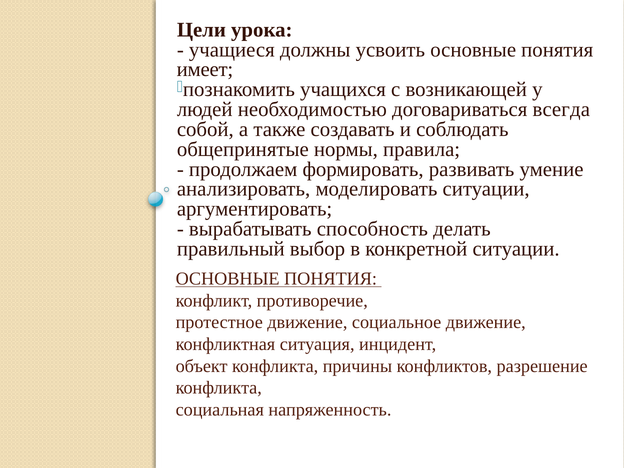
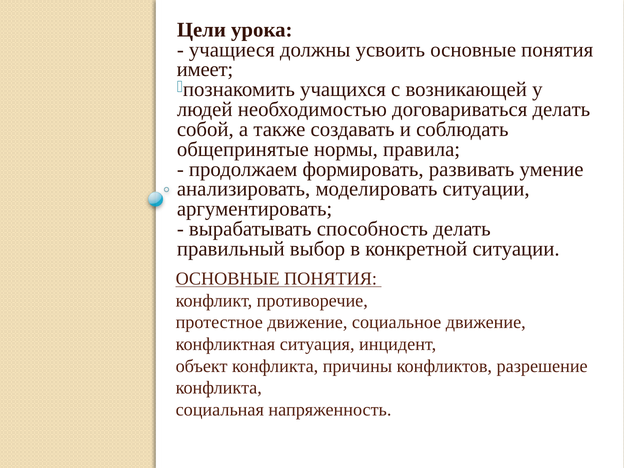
договариваться всегда: всегда -> делать
